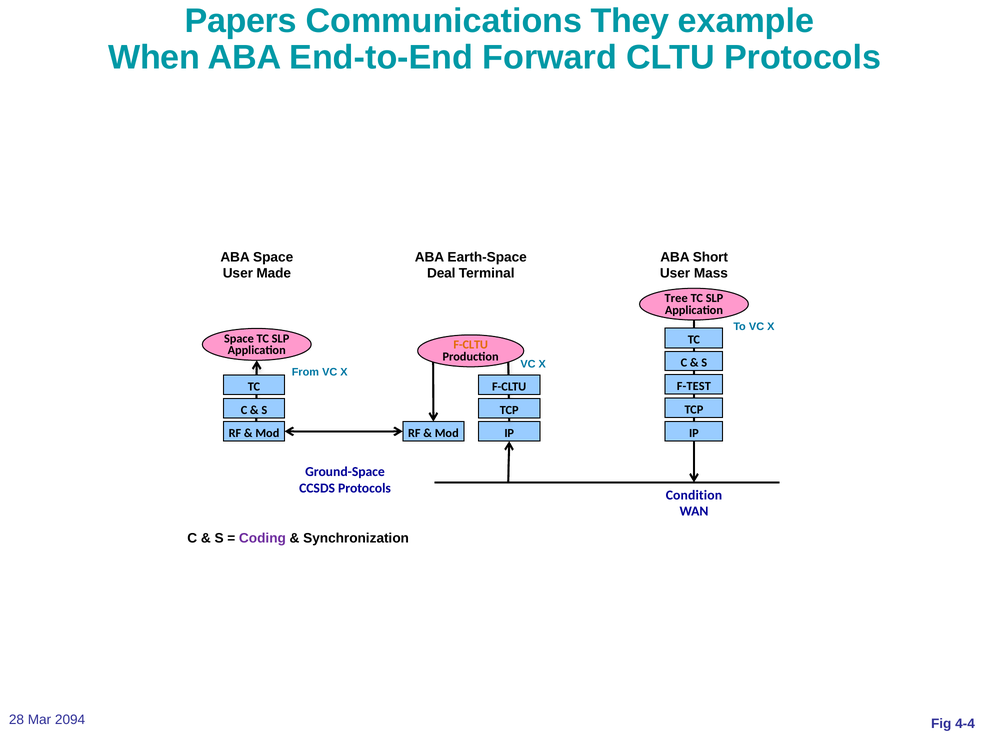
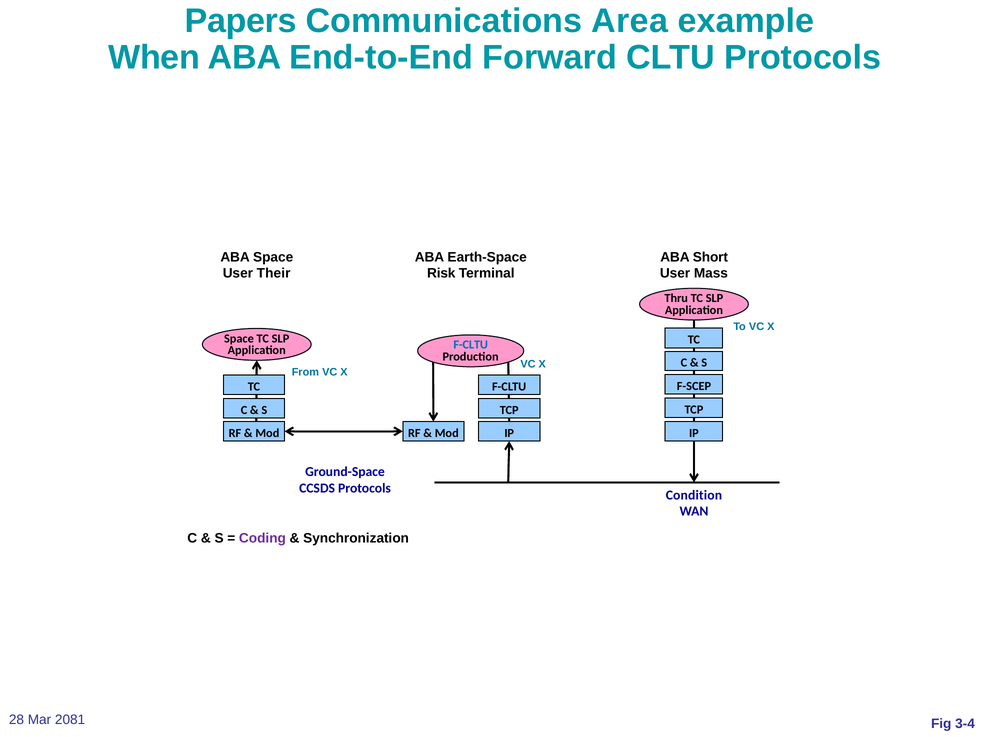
They: They -> Area
Made: Made -> Their
Deal: Deal -> Risk
Tree: Tree -> Thru
F-CLTU at (471, 345) colour: orange -> blue
F-TEST: F-TEST -> F-SCEP
2094: 2094 -> 2081
4-4: 4-4 -> 3-4
